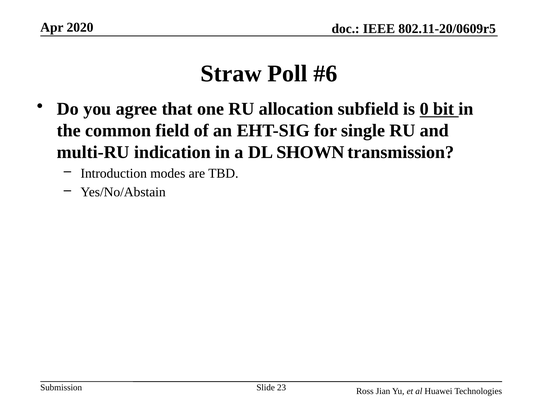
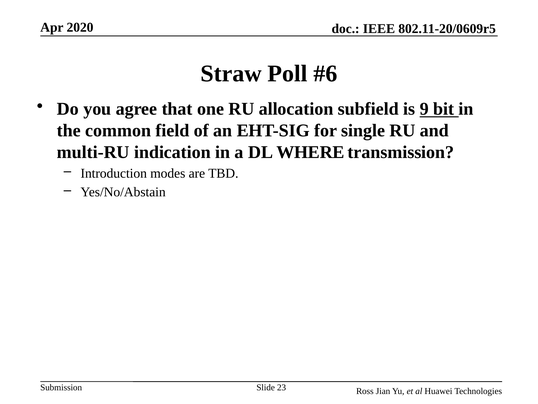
0: 0 -> 9
SHOWN: SHOWN -> WHERE
